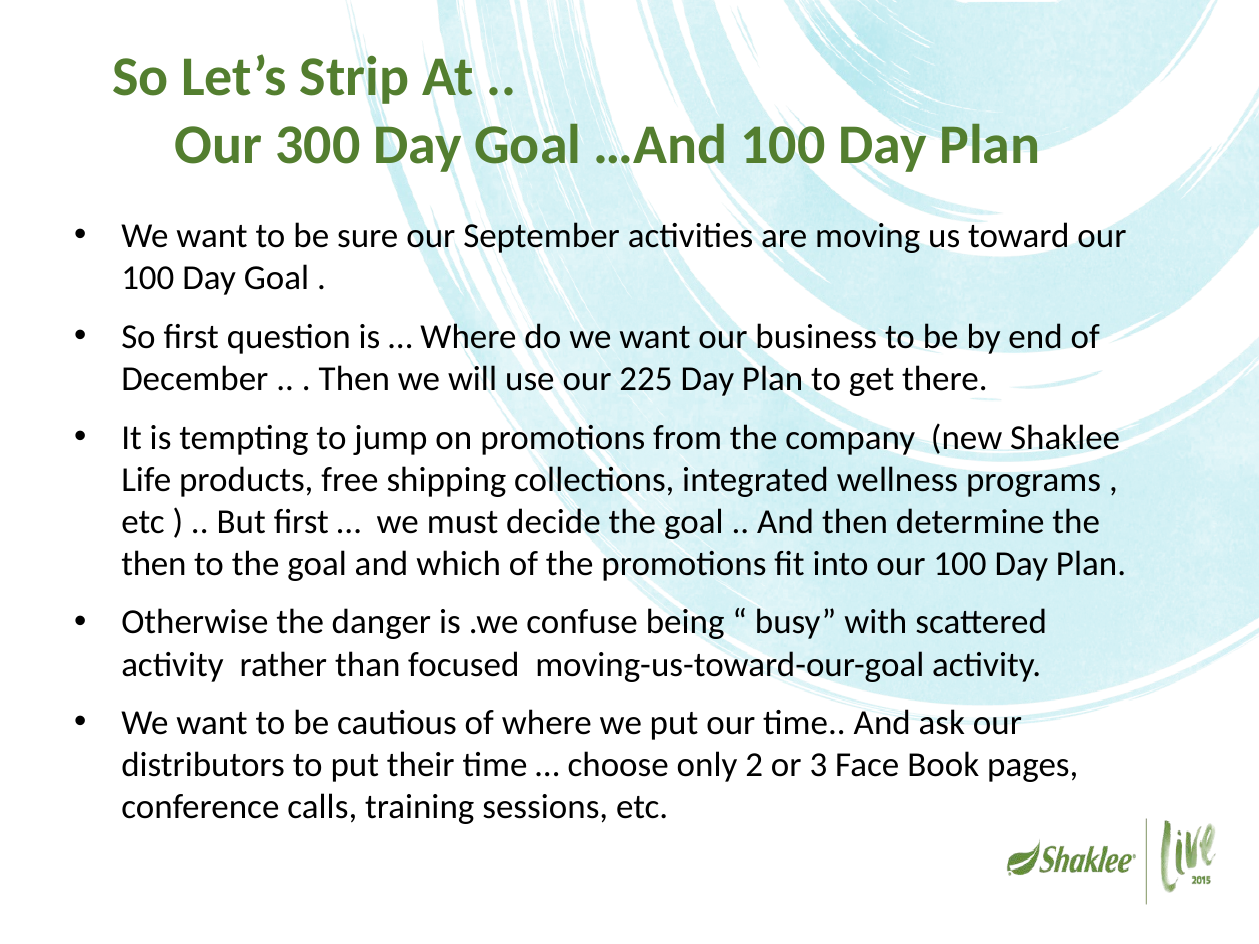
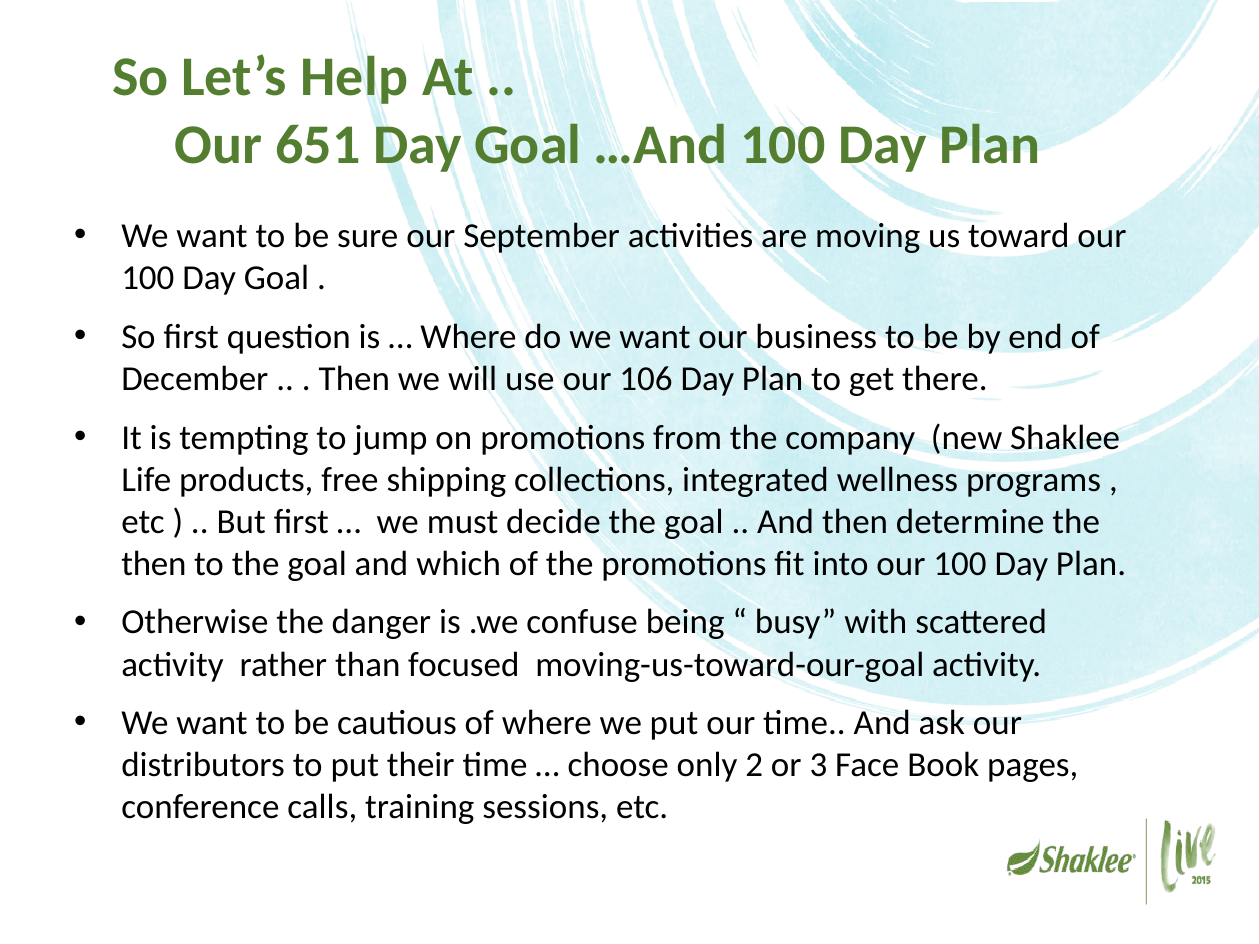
Strip: Strip -> Help
300: 300 -> 651
225: 225 -> 106
